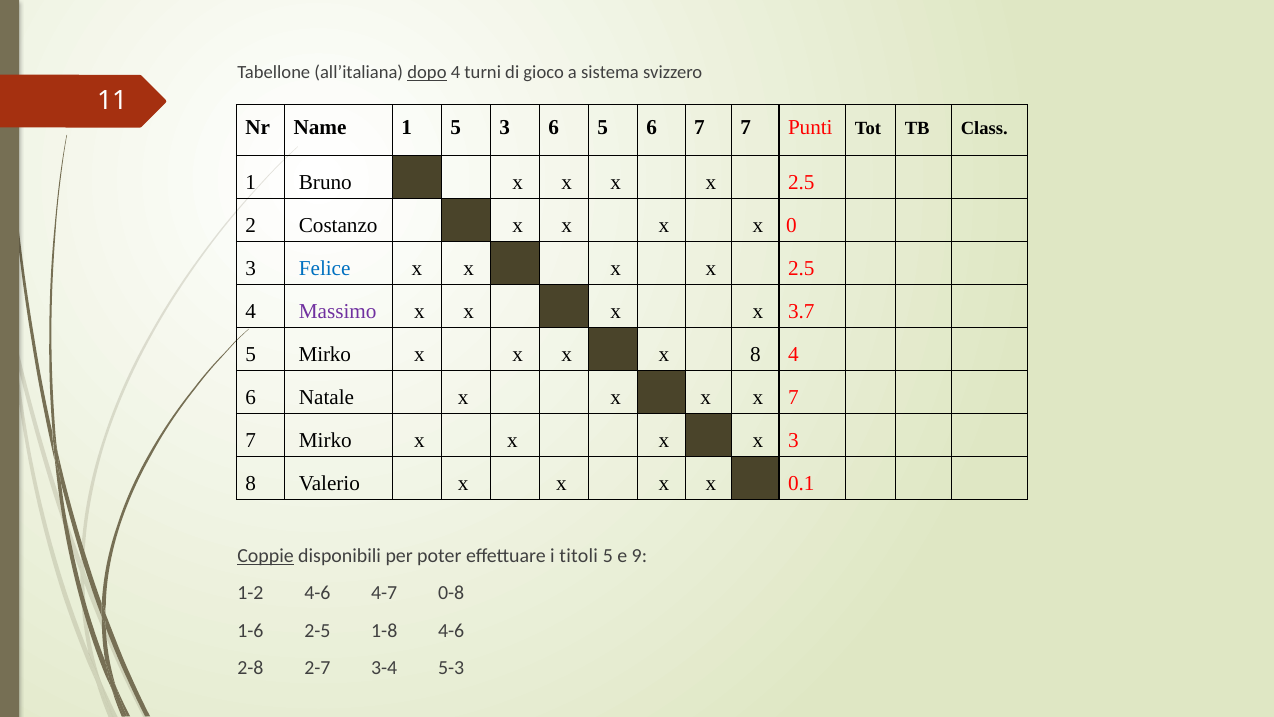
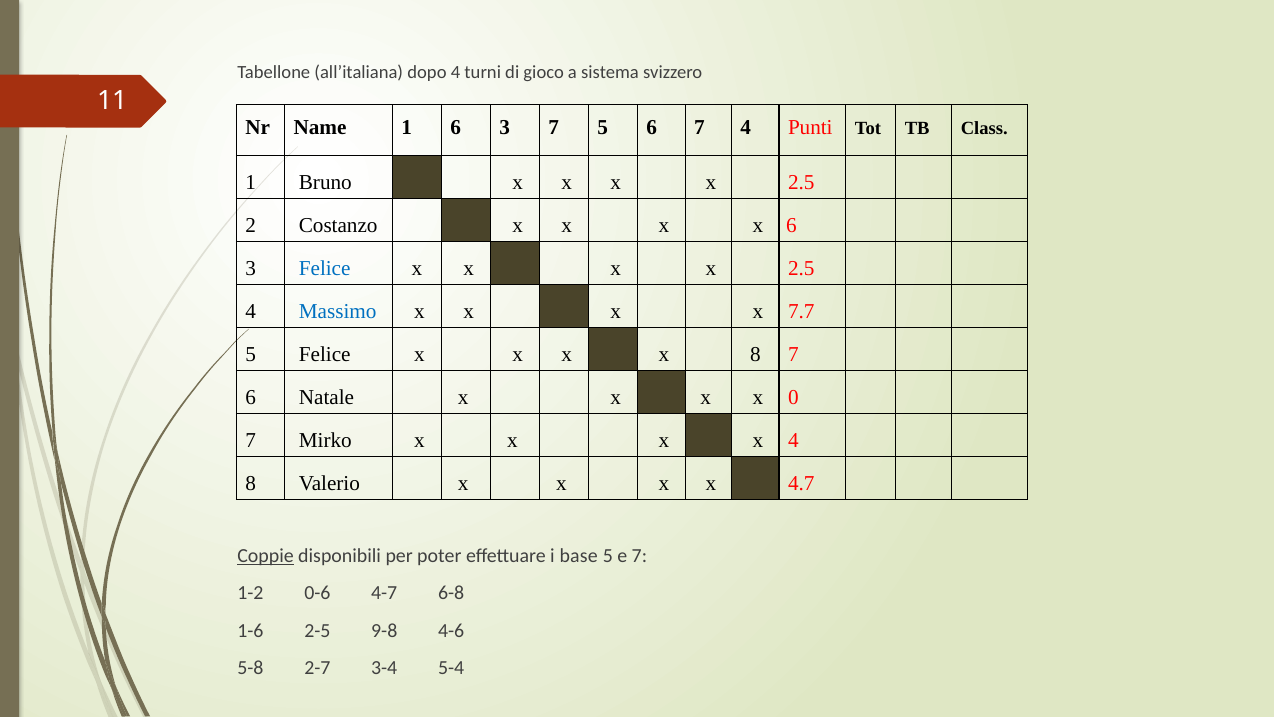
dopo underline: present -> none
1 5: 5 -> 6
3 6: 6 -> 7
6 7 7: 7 -> 4
x 0: 0 -> 6
Massimo colour: purple -> blue
3.7: 3.7 -> 7.7
5 Mirko: Mirko -> Felice
8 4: 4 -> 7
x 7: 7 -> 0
x 3: 3 -> 4
0.1: 0.1 -> 4.7
titoli: titoli -> base
e 9: 9 -> 7
1-2 4-6: 4-6 -> 0-6
0-8: 0-8 -> 6-8
1-8: 1-8 -> 9-8
2-8: 2-8 -> 5-8
5-3: 5-3 -> 5-4
